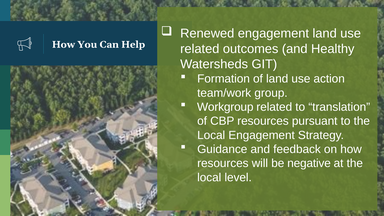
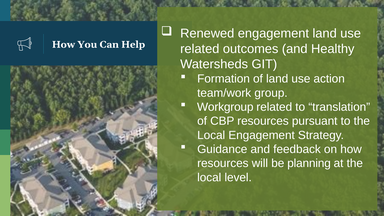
negative: negative -> planning
